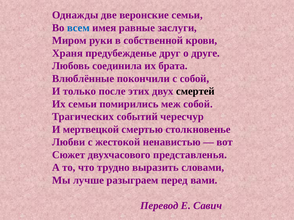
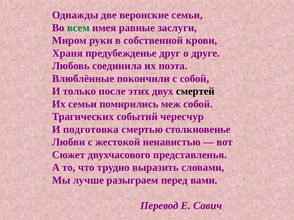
всем colour: blue -> green
брата: брата -> поэта
мертвецкой: мертвецкой -> подготовка
